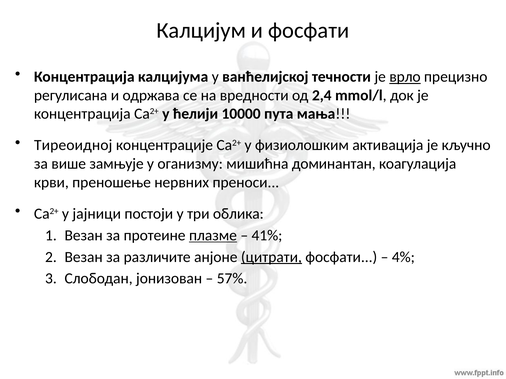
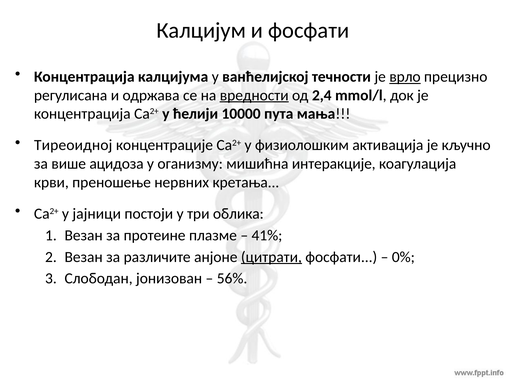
вредности underline: none -> present
замњује: замњује -> ацидоза
доминантан: доминантан -> интеракције
преноси: преноси -> кретања
плазме underline: present -> none
4%: 4% -> 0%
57%: 57% -> 56%
